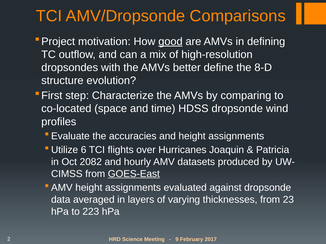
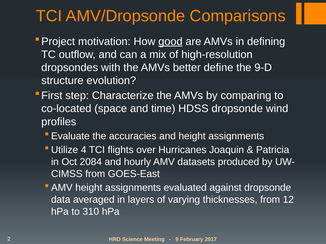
8-D: 8-D -> 9-D
6: 6 -> 4
2082: 2082 -> 2084
GOES-East underline: present -> none
23: 23 -> 12
223: 223 -> 310
